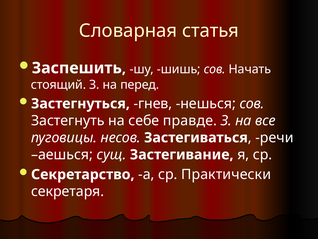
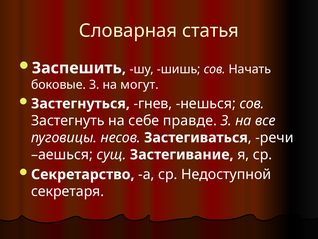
стоящий: стоящий -> боковые
перед: перед -> могут
Практически: Практически -> Недоступной
